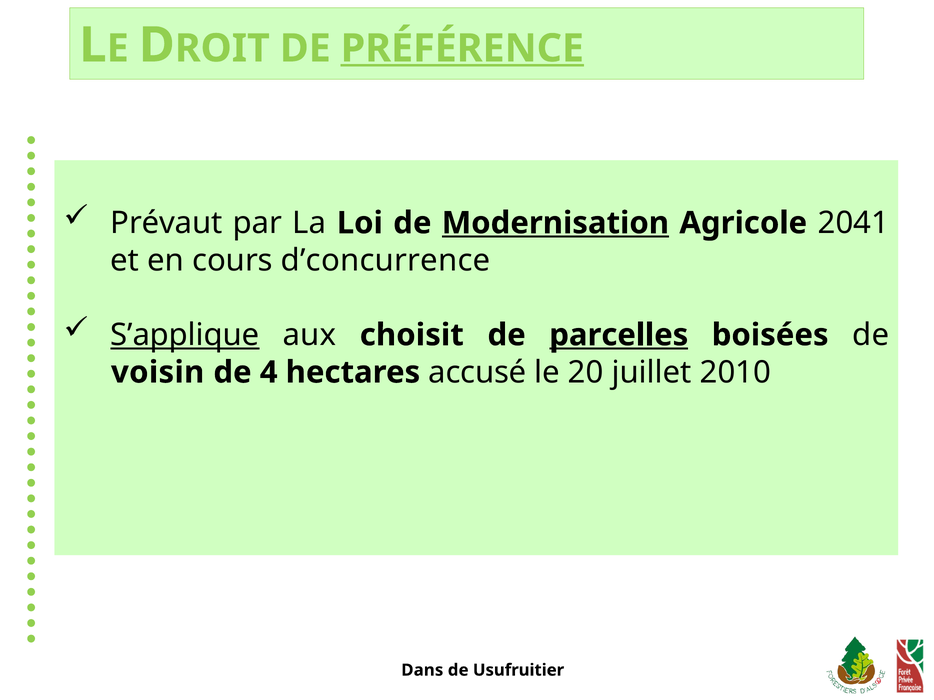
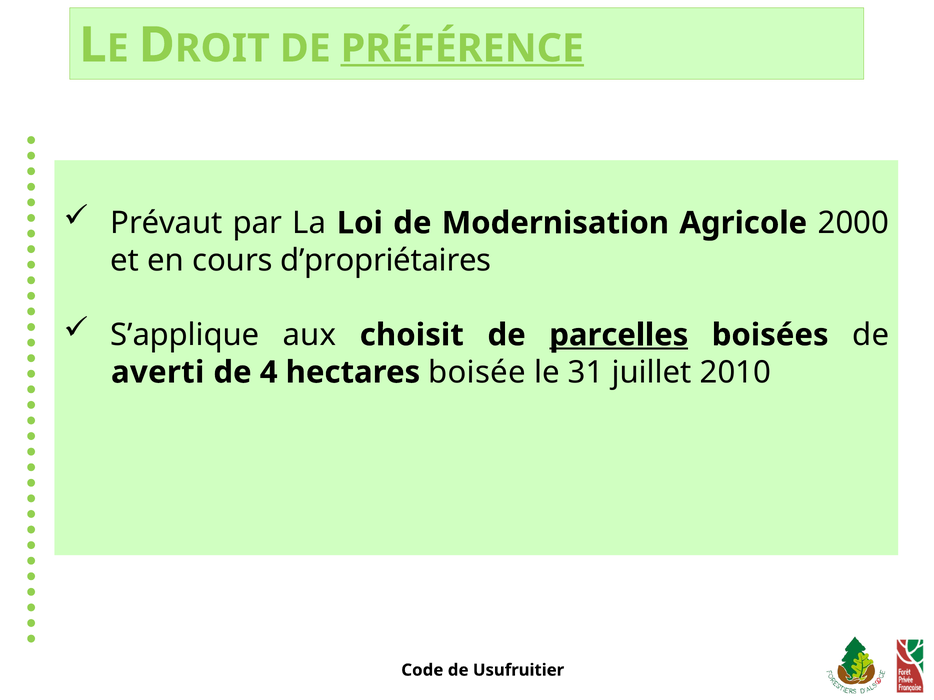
Modernisation underline: present -> none
2041: 2041 -> 2000
d’concurrence: d’concurrence -> d’propriétaires
S’applique underline: present -> none
voisin: voisin -> averti
accusé: accusé -> boisée
20: 20 -> 31
Dans: Dans -> Code
